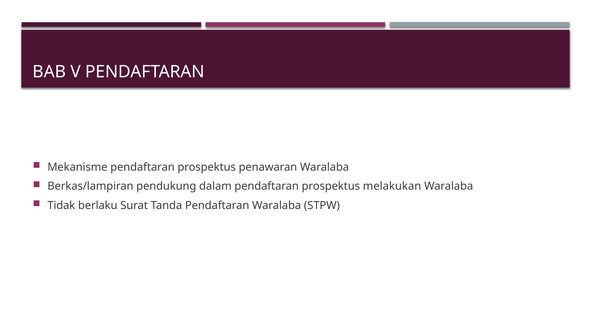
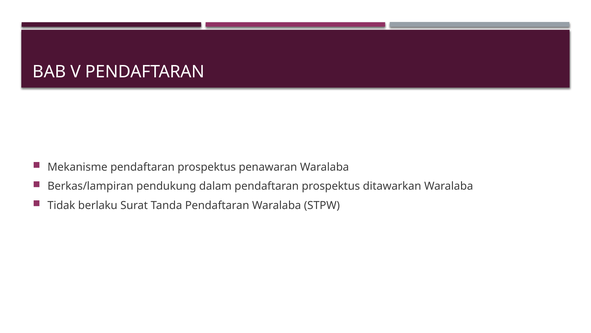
melakukan: melakukan -> ditawarkan
